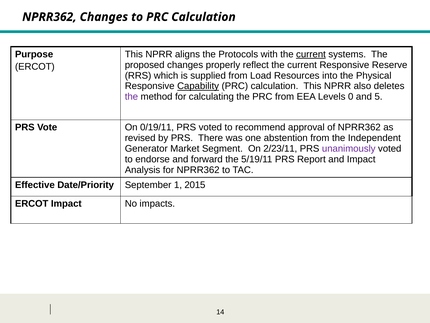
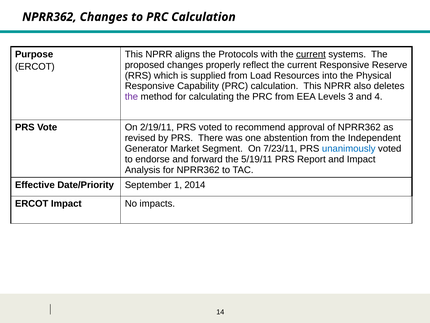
Capability underline: present -> none
0: 0 -> 3
5: 5 -> 4
0/19/11: 0/19/11 -> 2/19/11
2/23/11: 2/23/11 -> 7/23/11
unanimously colour: purple -> blue
2015: 2015 -> 2014
